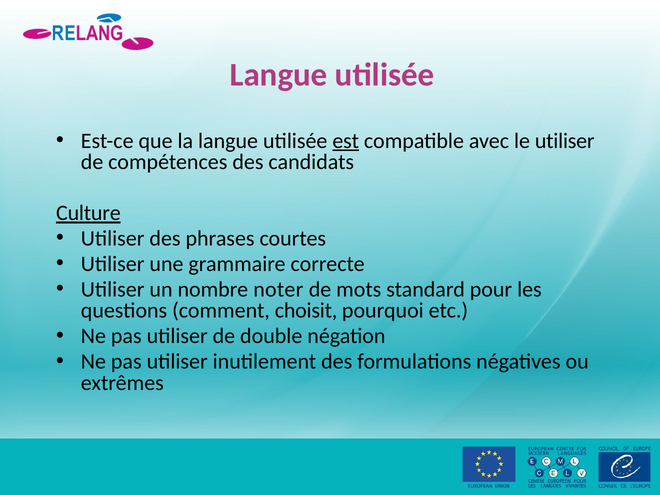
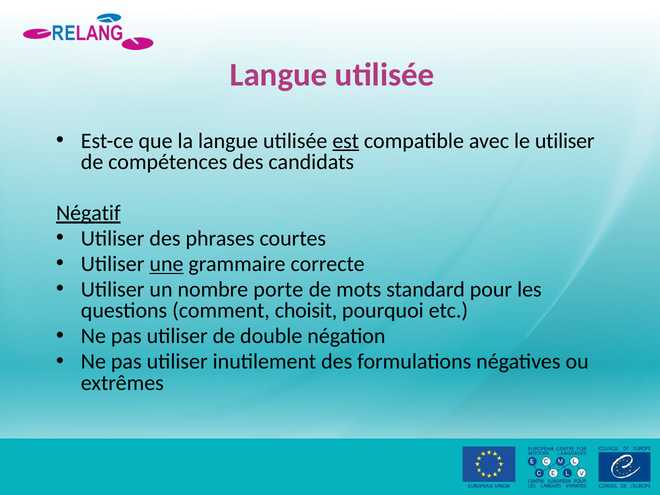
Culture: Culture -> Négatif
une underline: none -> present
noter: noter -> porte
